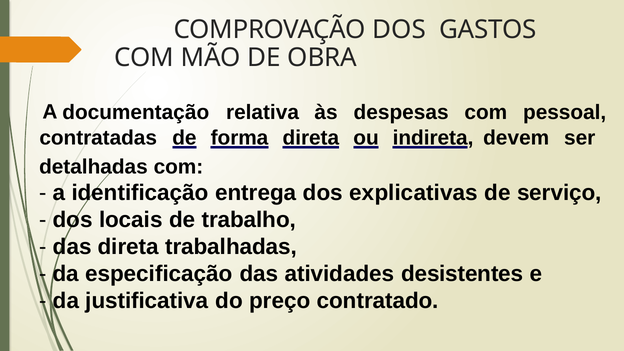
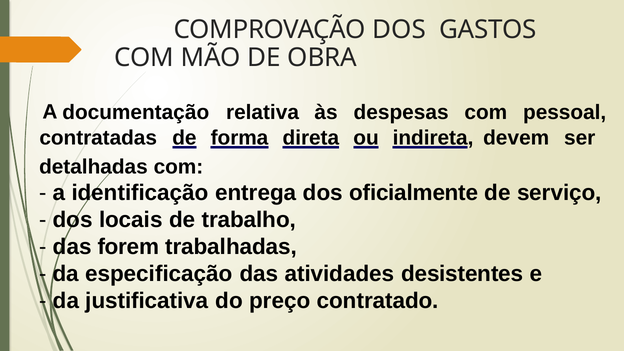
explicativas: explicativas -> oficialmente
das direta: direta -> forem
